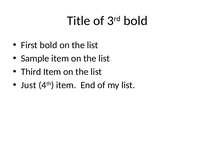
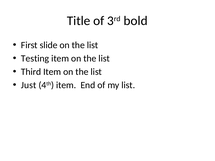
First bold: bold -> slide
Sample: Sample -> Testing
